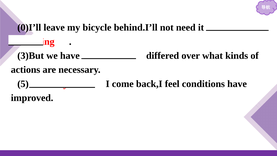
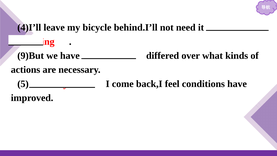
0)I’ll: 0)I’ll -> 4)I’ll
3)But: 3)But -> 9)But
